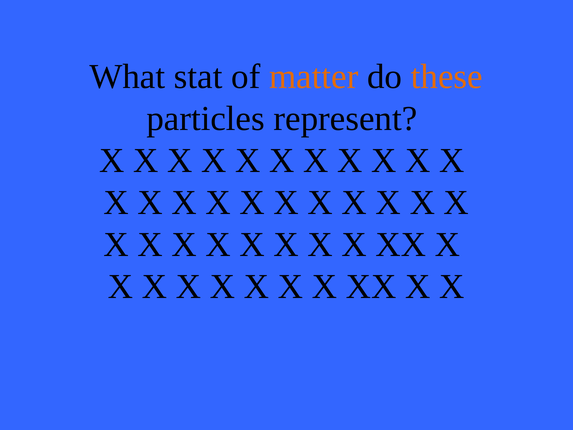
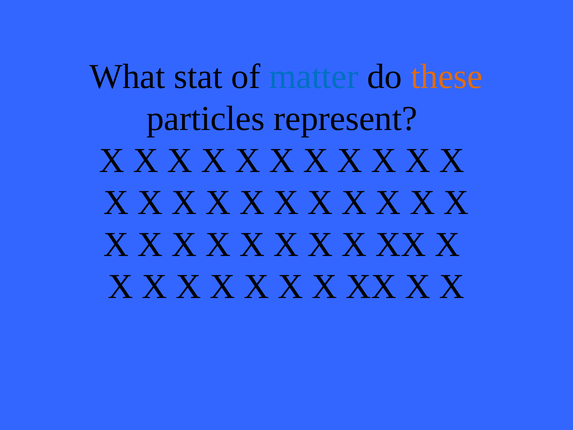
matter colour: orange -> blue
